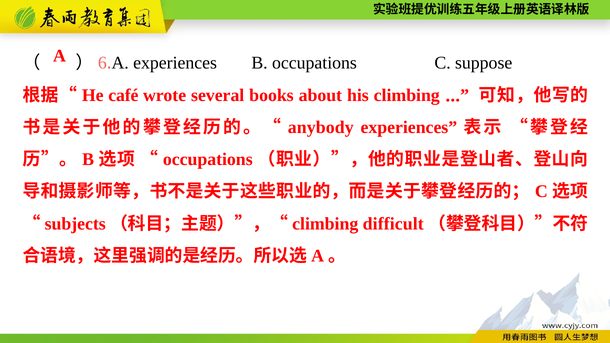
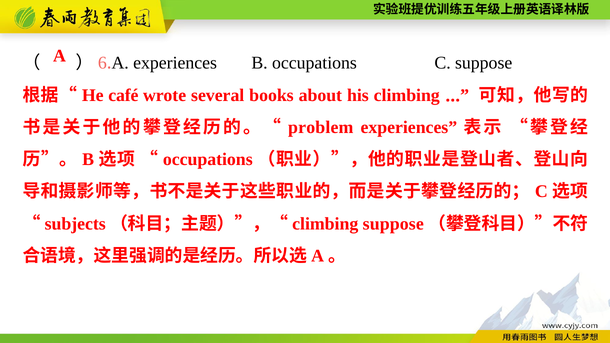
anybody: anybody -> problem
climbing difficult: difficult -> suppose
